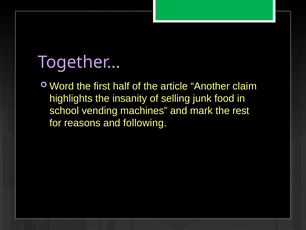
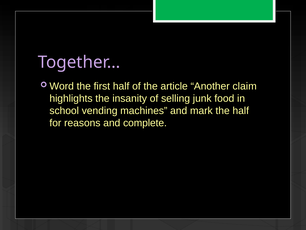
the rest: rest -> half
following: following -> complete
